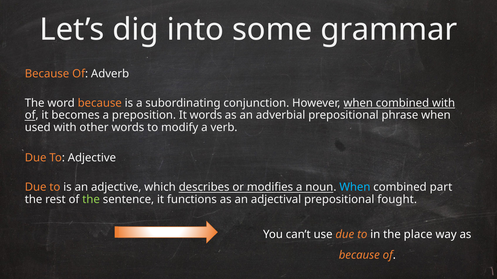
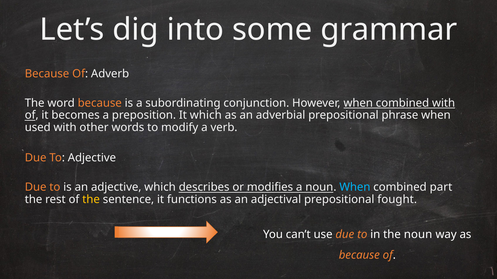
It words: words -> which
the at (91, 200) colour: light green -> yellow
the place: place -> noun
